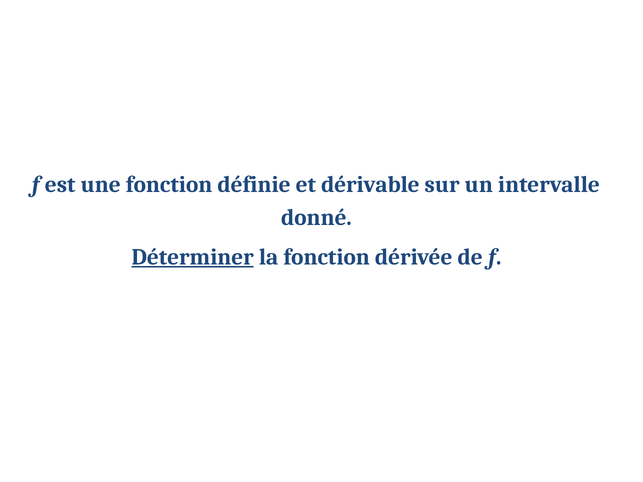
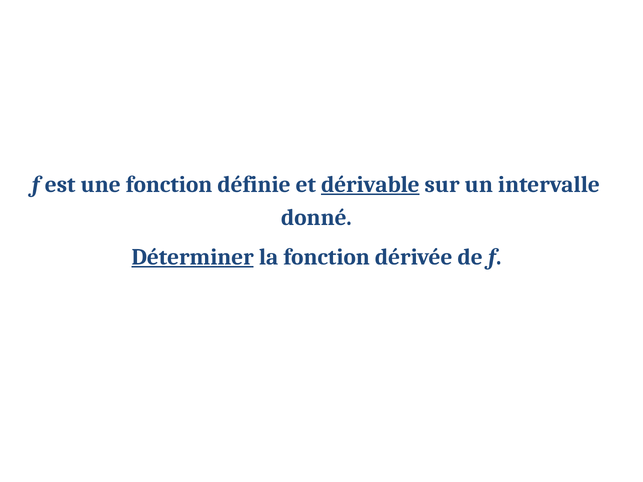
dérivable underline: none -> present
